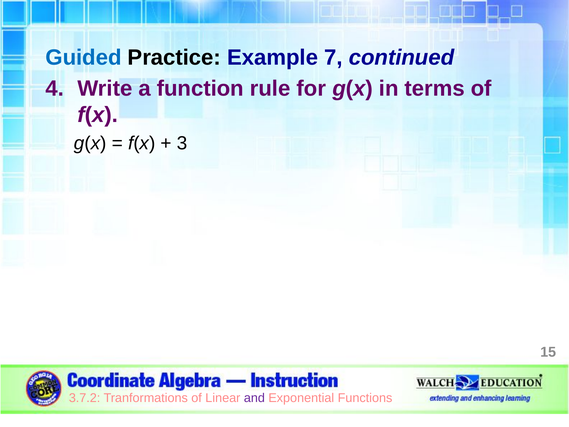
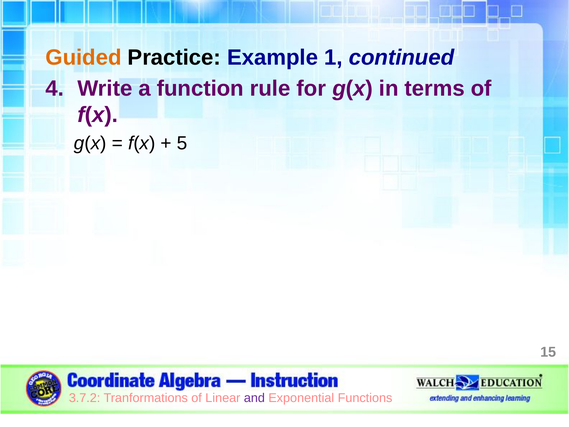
Guided colour: blue -> orange
7: 7 -> 1
3: 3 -> 5
